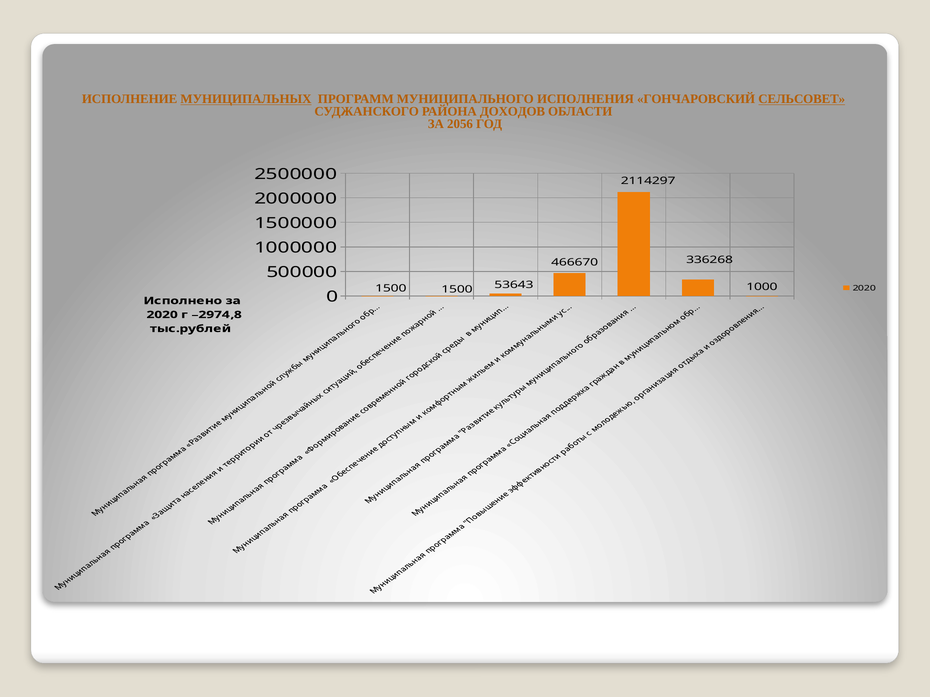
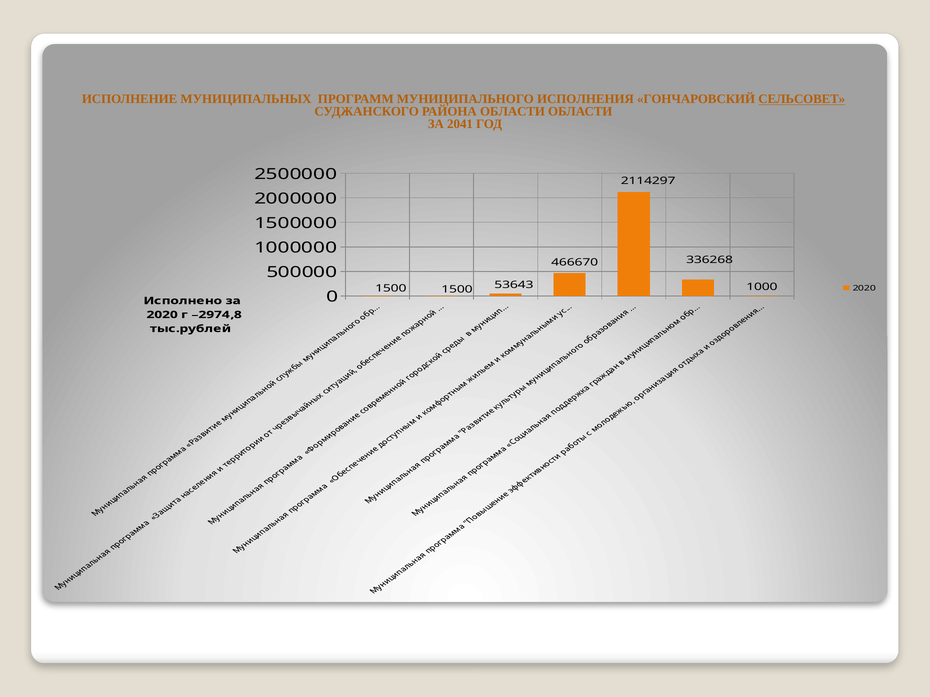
МУНИЦИПАЛЬНЫХ underline: present -> none
РАЙОНА ДОХОДОВ: ДОХОДОВ -> ОБЛАСТИ
2056: 2056 -> 2041
